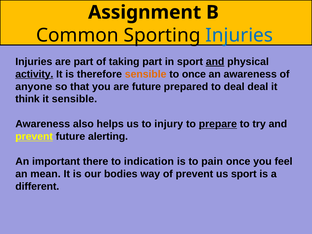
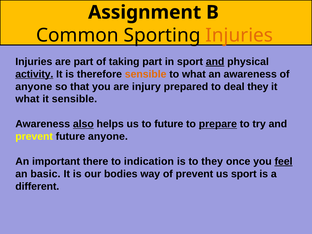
Injuries at (239, 35) colour: blue -> orange
to once: once -> what
are future: future -> injury
deal deal: deal -> they
think at (28, 99): think -> what
also underline: none -> present
to injury: injury -> future
prevent at (34, 136) underline: present -> none
future alerting: alerting -> anyone
to pain: pain -> they
feel underline: none -> present
mean: mean -> basic
